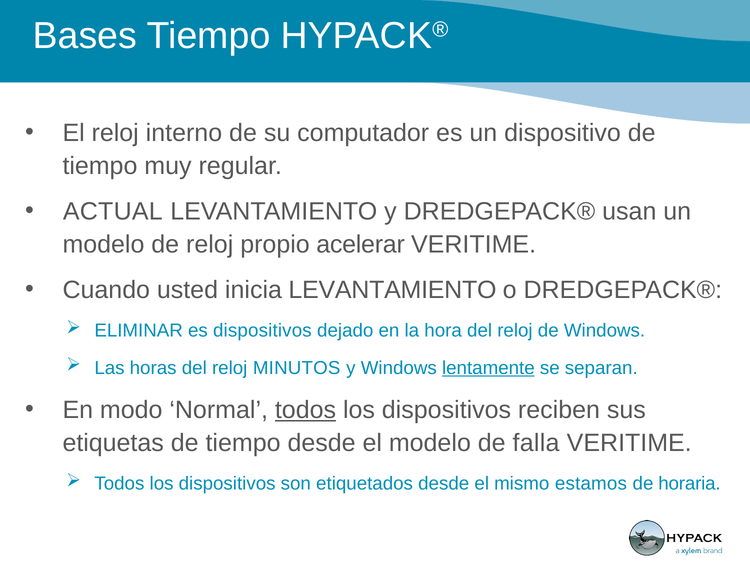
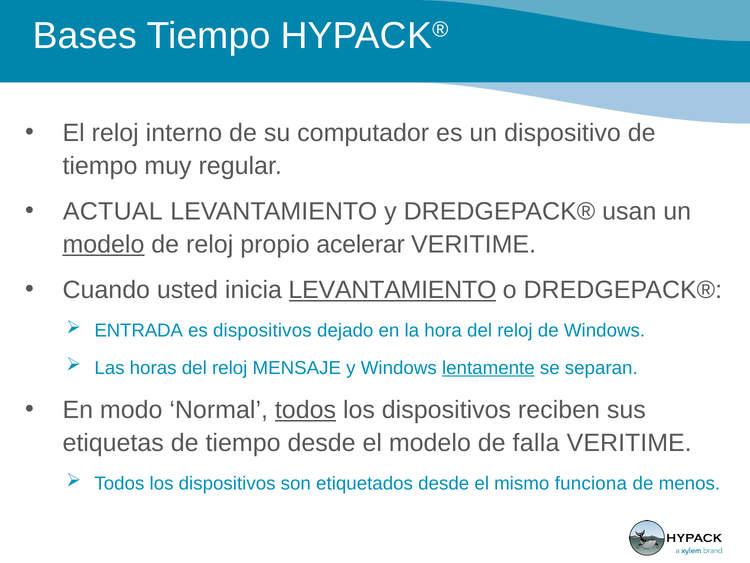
modelo at (103, 244) underline: none -> present
LEVANTAMIENTO at (392, 290) underline: none -> present
ELIMINAR: ELIMINAR -> ENTRADA
MINUTOS: MINUTOS -> MENSAJE
estamos: estamos -> funciona
horaria: horaria -> menos
